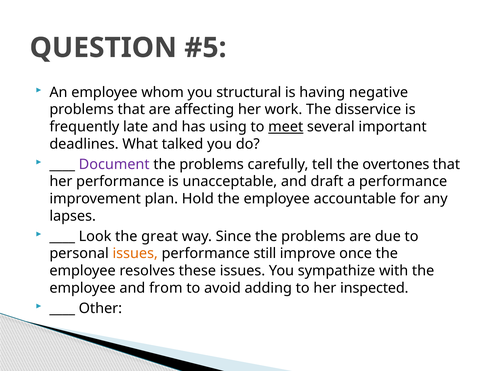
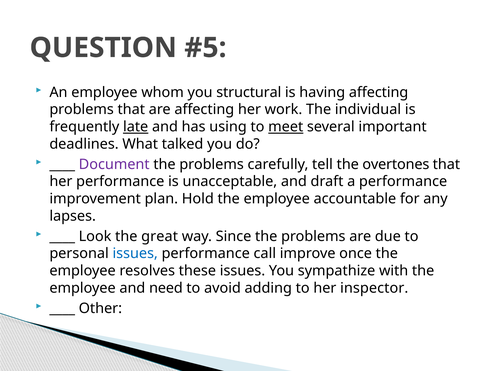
having negative: negative -> affecting
disservice: disservice -> individual
late underline: none -> present
issues at (135, 254) colour: orange -> blue
still: still -> call
from: from -> need
inspected: inspected -> inspector
